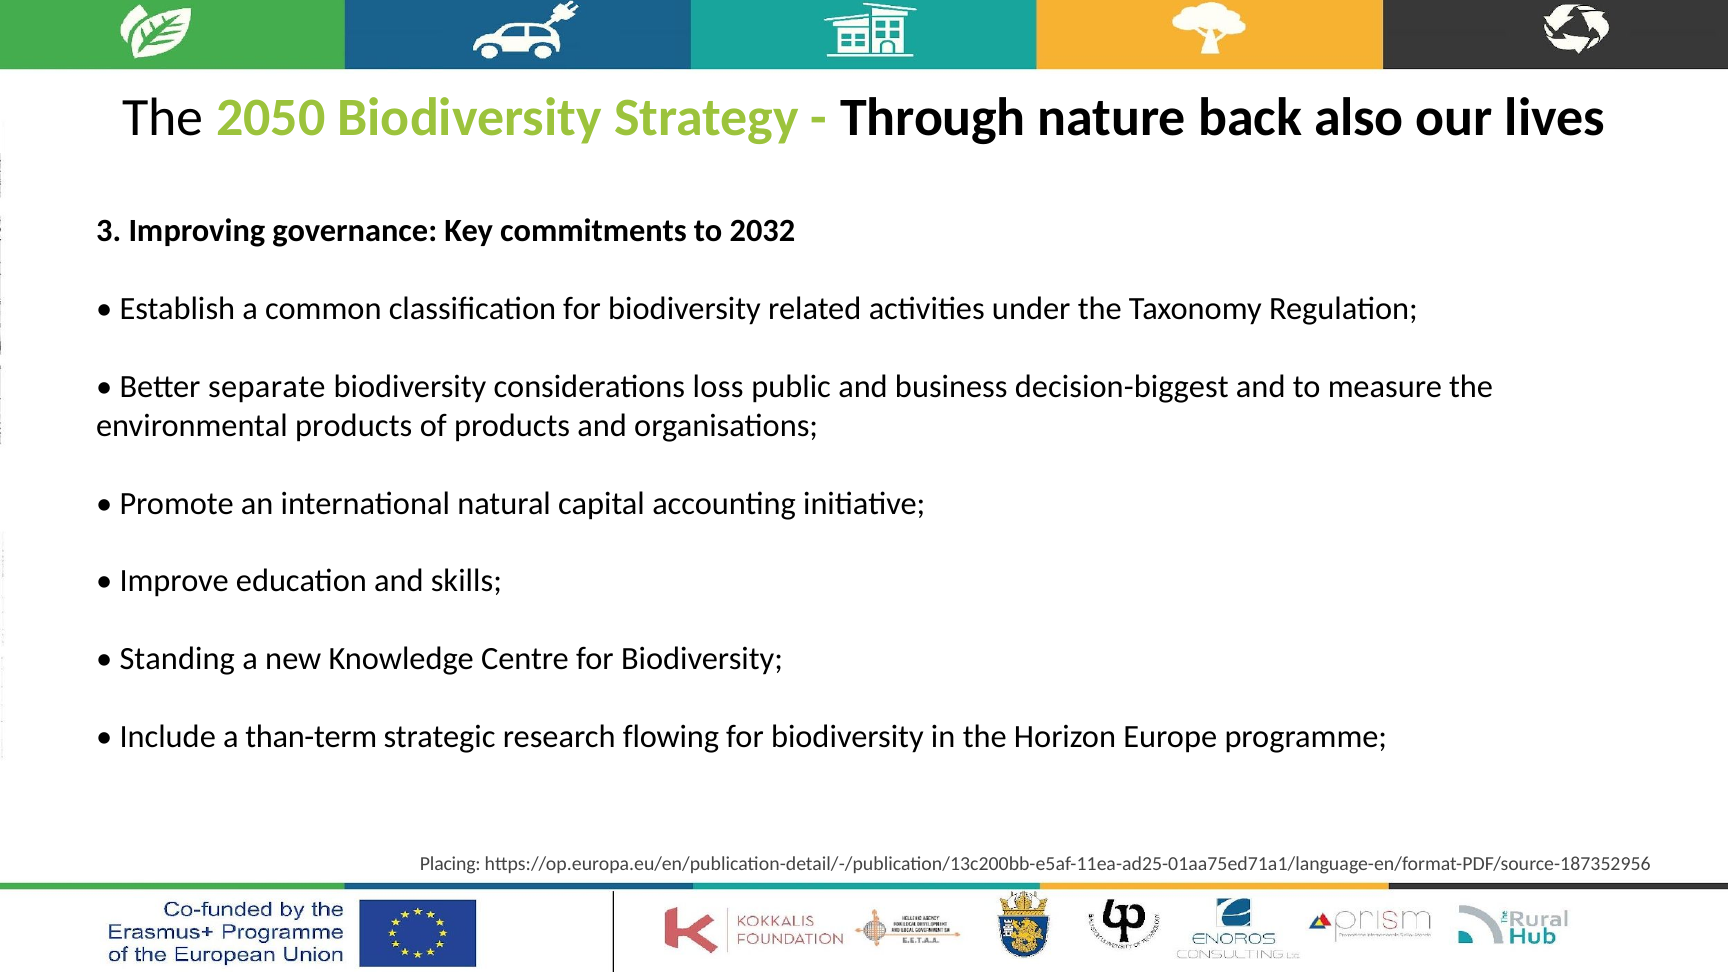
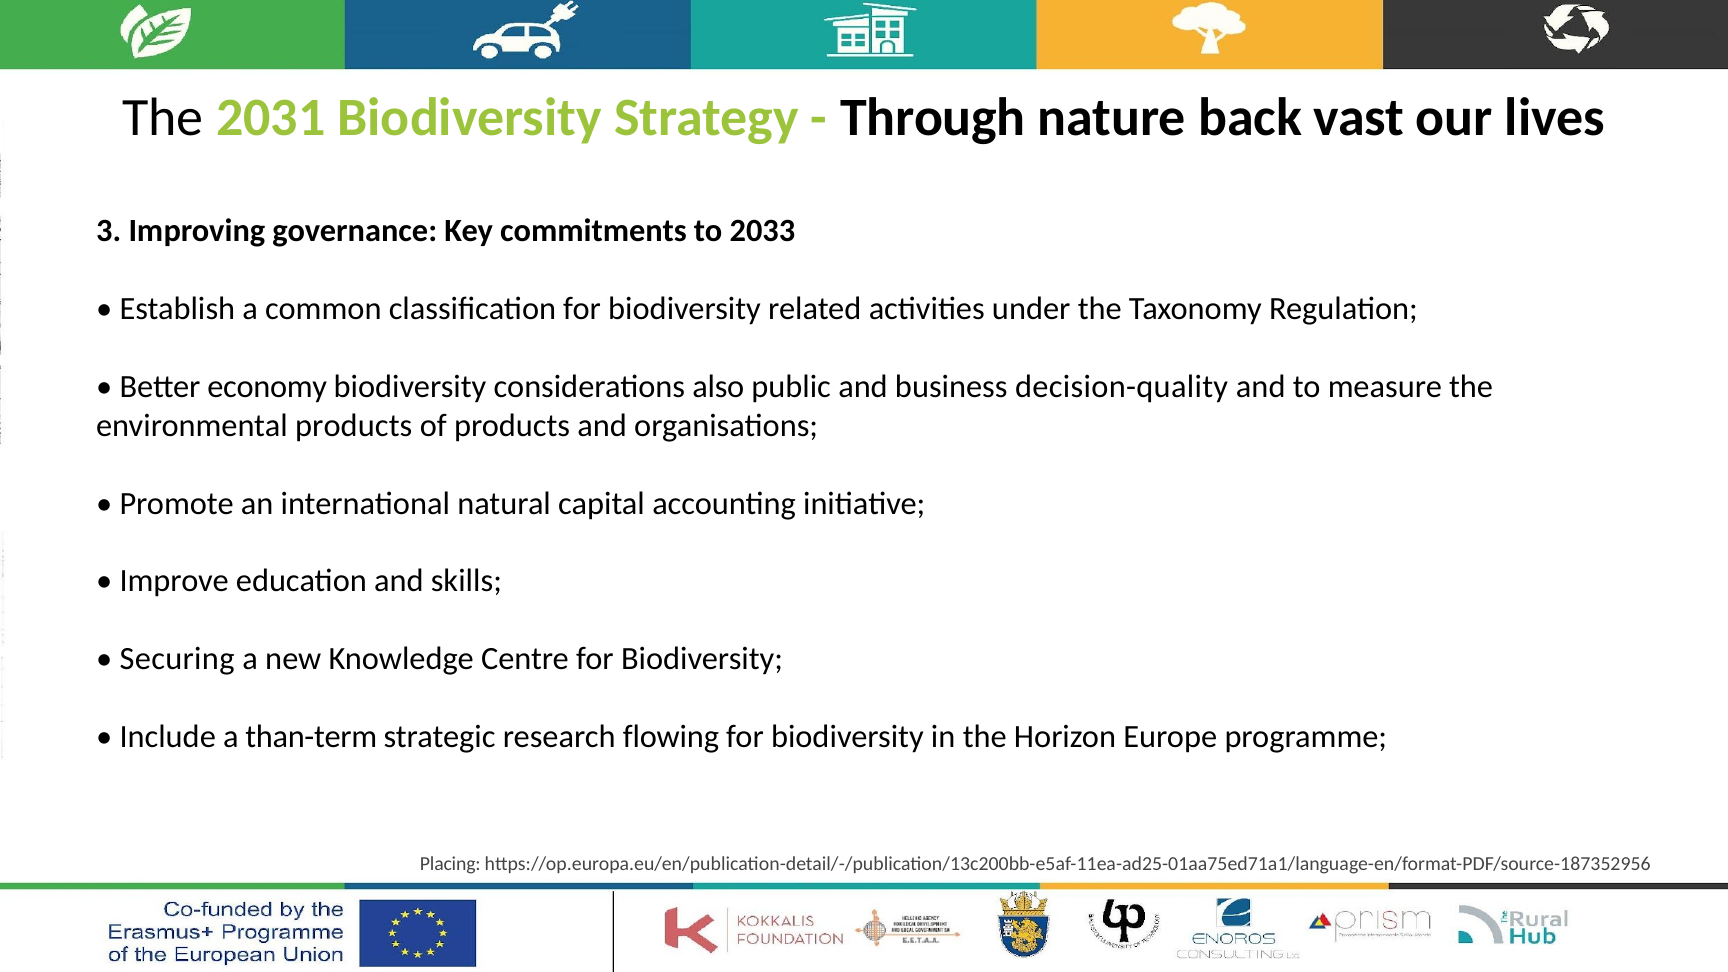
2050: 2050 -> 2031
also: also -> vast
2032: 2032 -> 2033
separate: separate -> economy
loss: loss -> also
decision-biggest: decision-biggest -> decision-quality
Standing: Standing -> Securing
